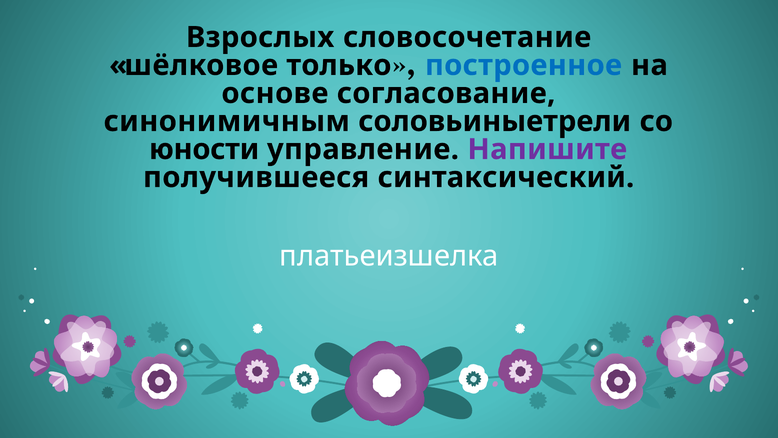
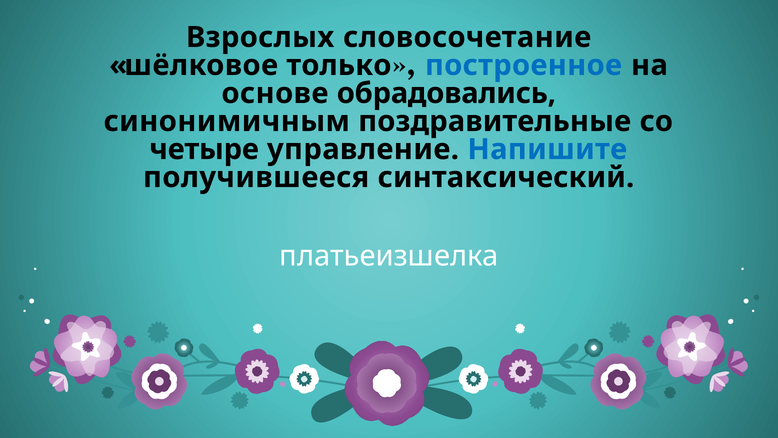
согласование: согласование -> обрадовались
соловьиныетрели: соловьиныетрели -> поздравительные
юности: юности -> четыре
Напишите colour: purple -> blue
